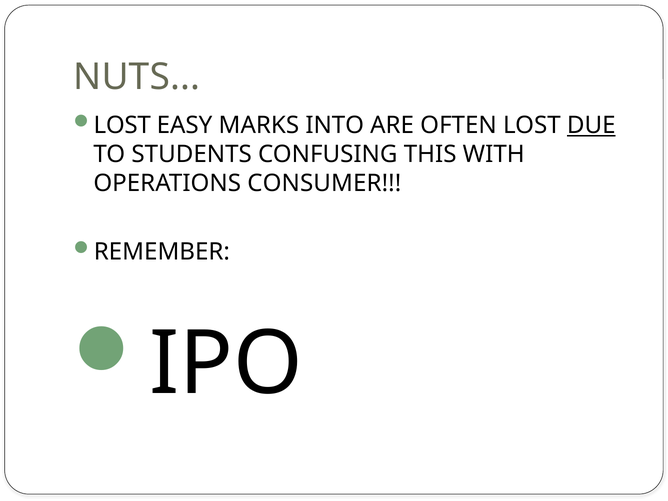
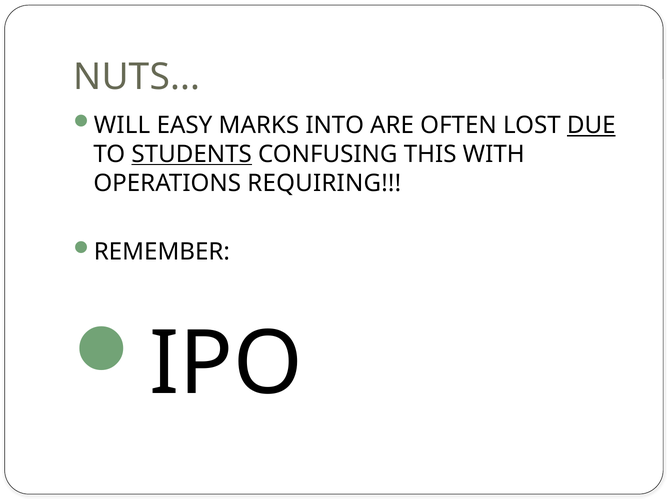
LOST at (122, 125): LOST -> WILL
STUDENTS underline: none -> present
CONSUMER: CONSUMER -> REQUIRING
